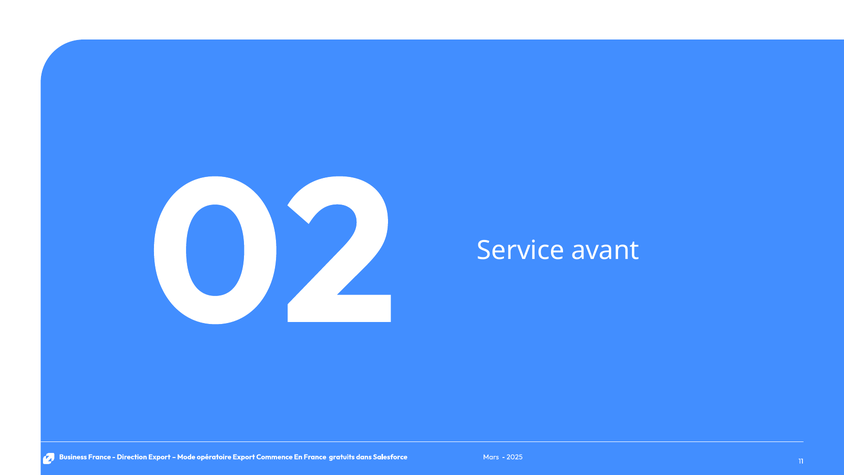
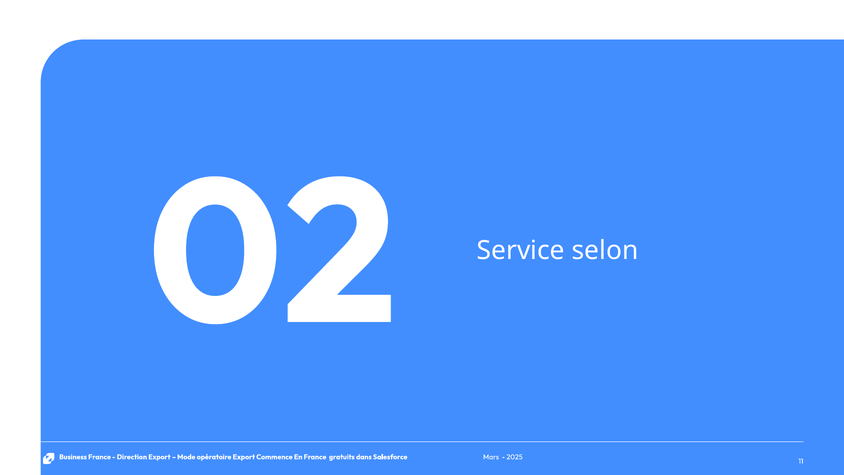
avant: avant -> selon
